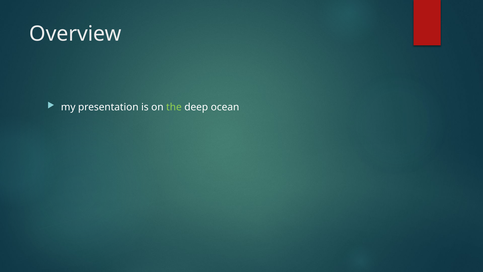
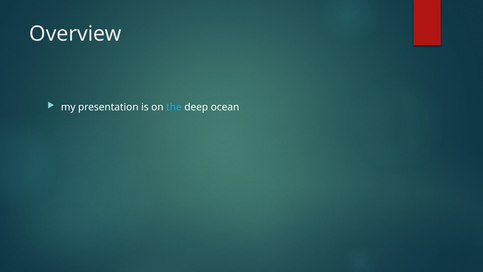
the colour: light green -> light blue
